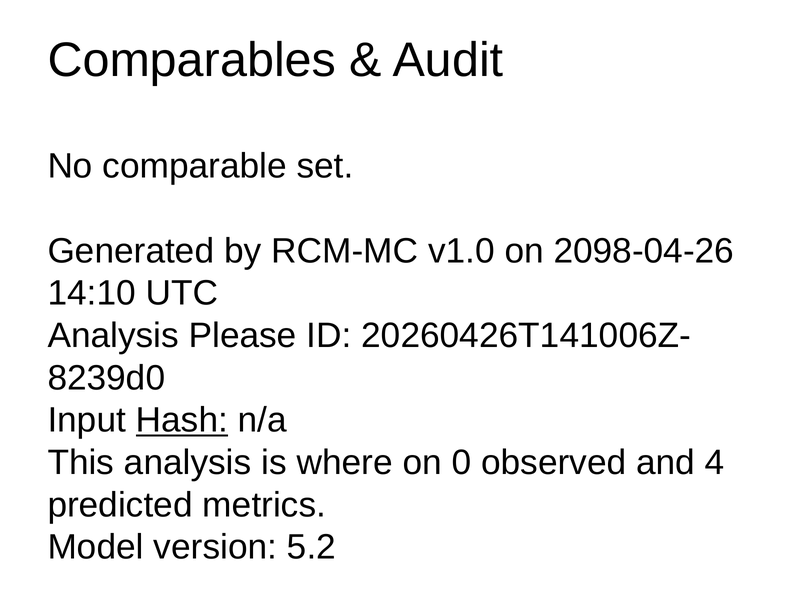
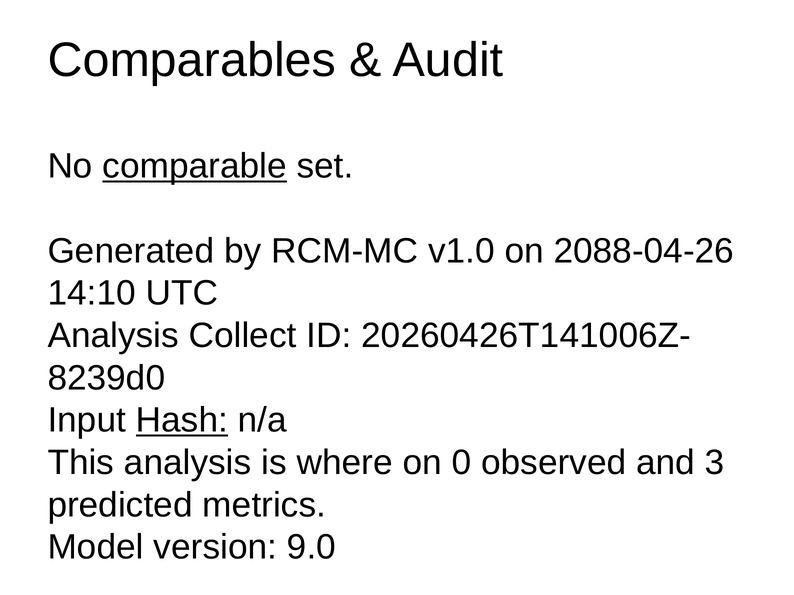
comparable underline: none -> present
2098-04-26: 2098-04-26 -> 2088-04-26
Please: Please -> Collect
4: 4 -> 3
5.2: 5.2 -> 9.0
